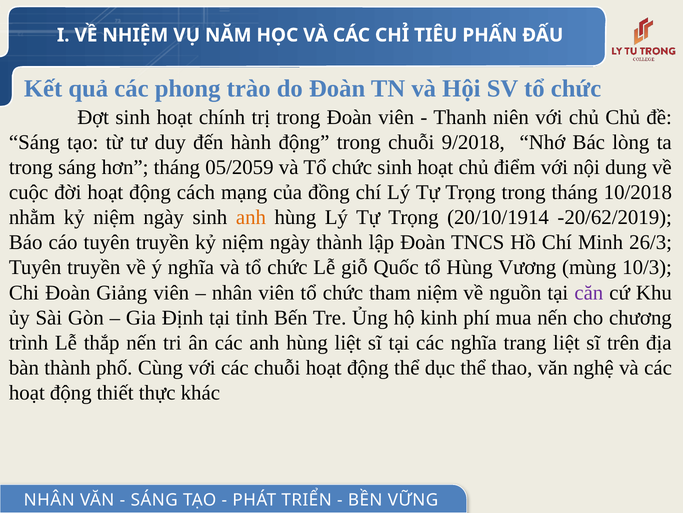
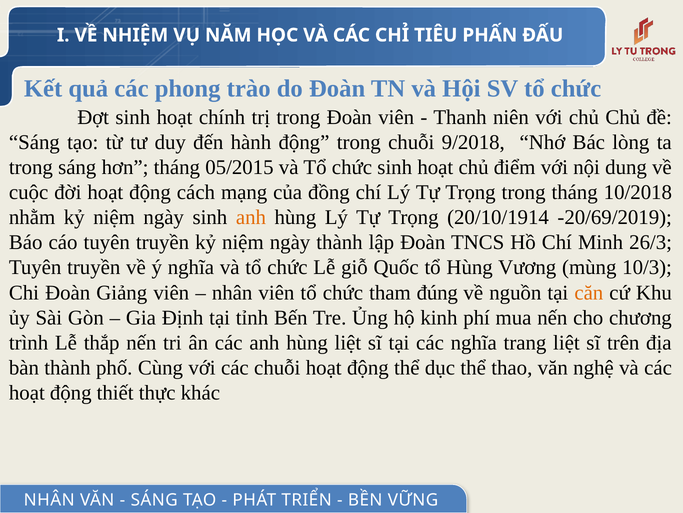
05/2059: 05/2059 -> 05/2015
-20/62/2019: -20/62/2019 -> -20/69/2019
tham niệm: niệm -> đúng
căn colour: purple -> orange
